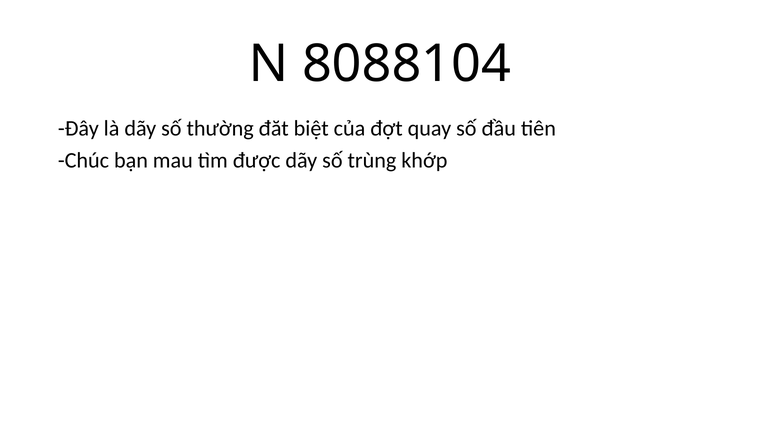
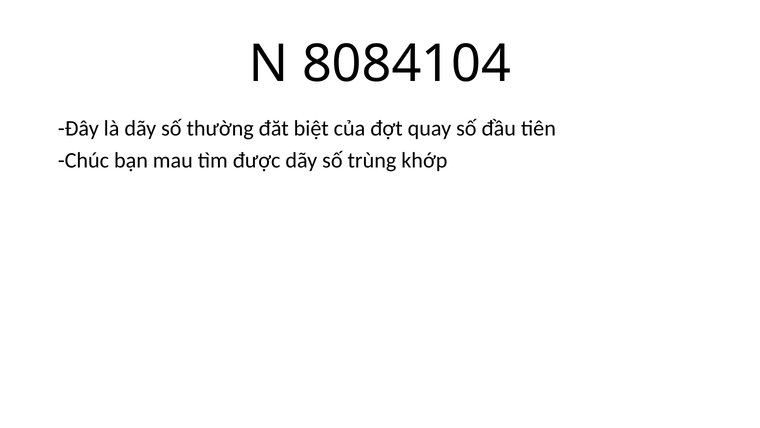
8088104: 8088104 -> 8084104
